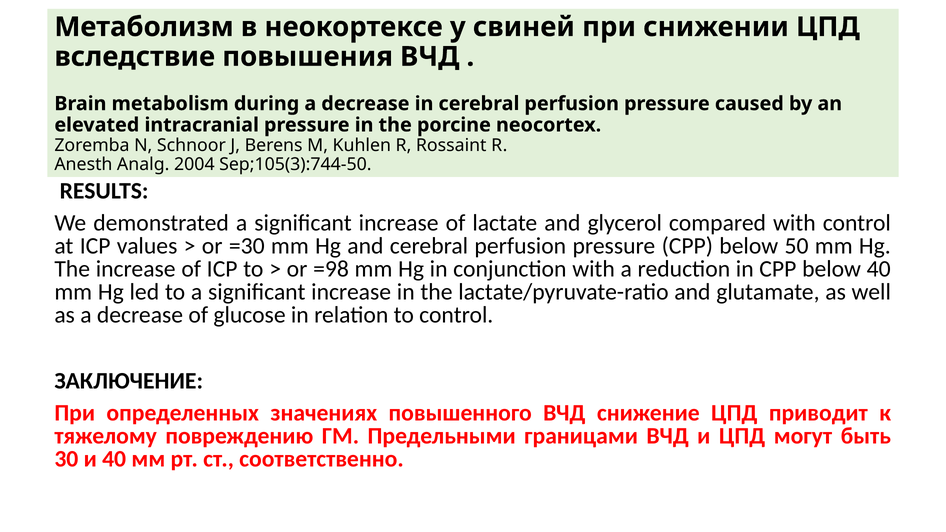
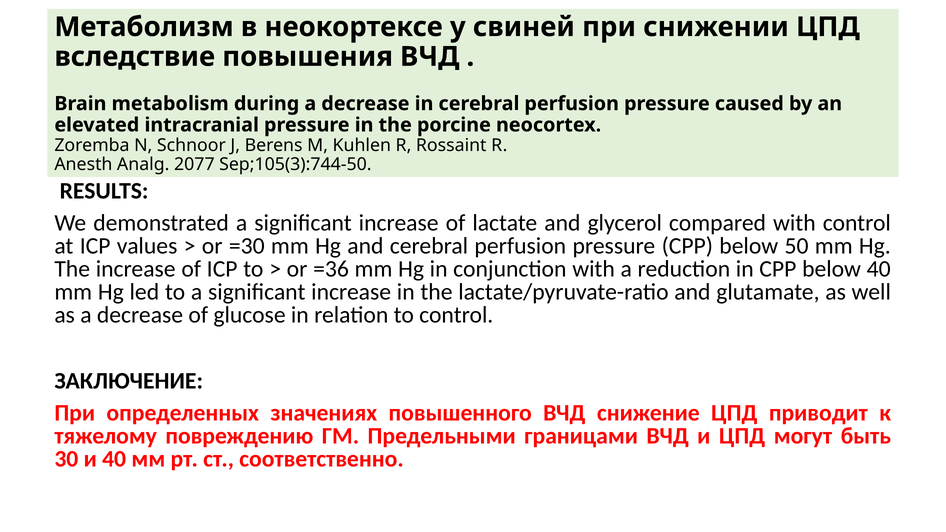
2004: 2004 -> 2077
=98: =98 -> =36
